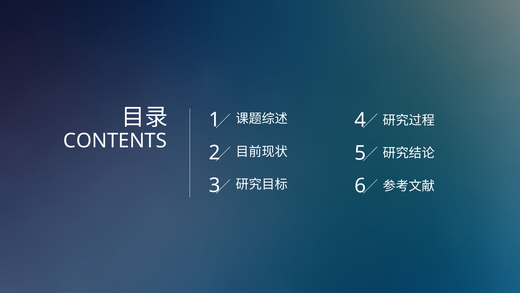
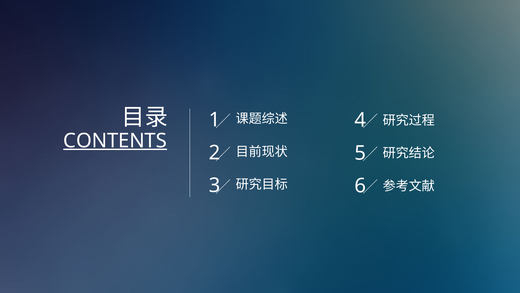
CONTENTS underline: none -> present
